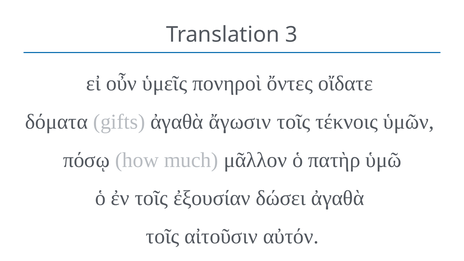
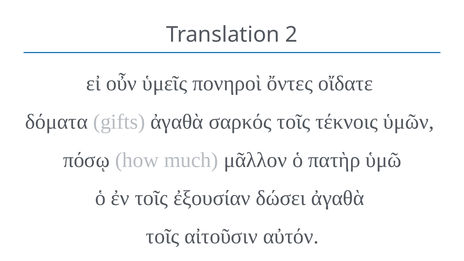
3: 3 -> 2
ἄγωσιν: ἄγωσιν -> σαρκός
